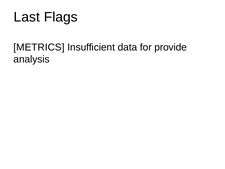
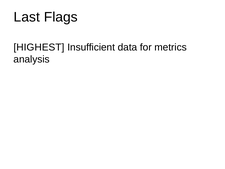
METRICS: METRICS -> HIGHEST
provide: provide -> metrics
